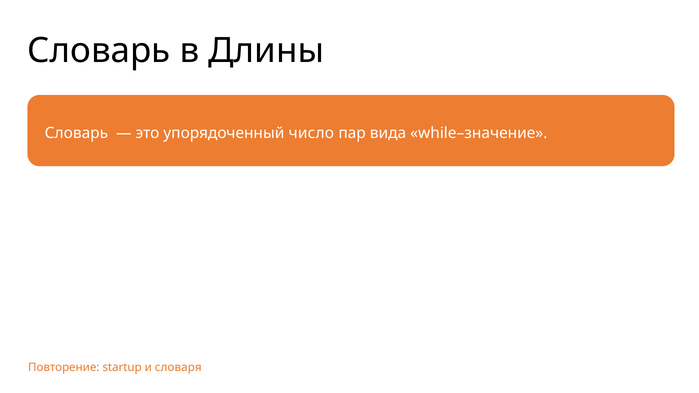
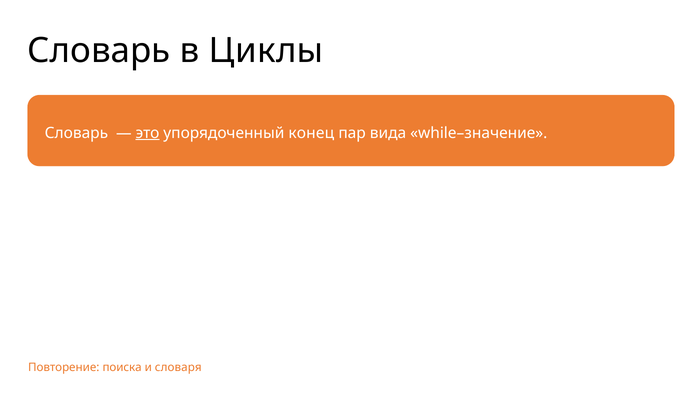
Длины: Длины -> Циклы
это underline: none -> present
число: число -> конец
startup: startup -> поиска
